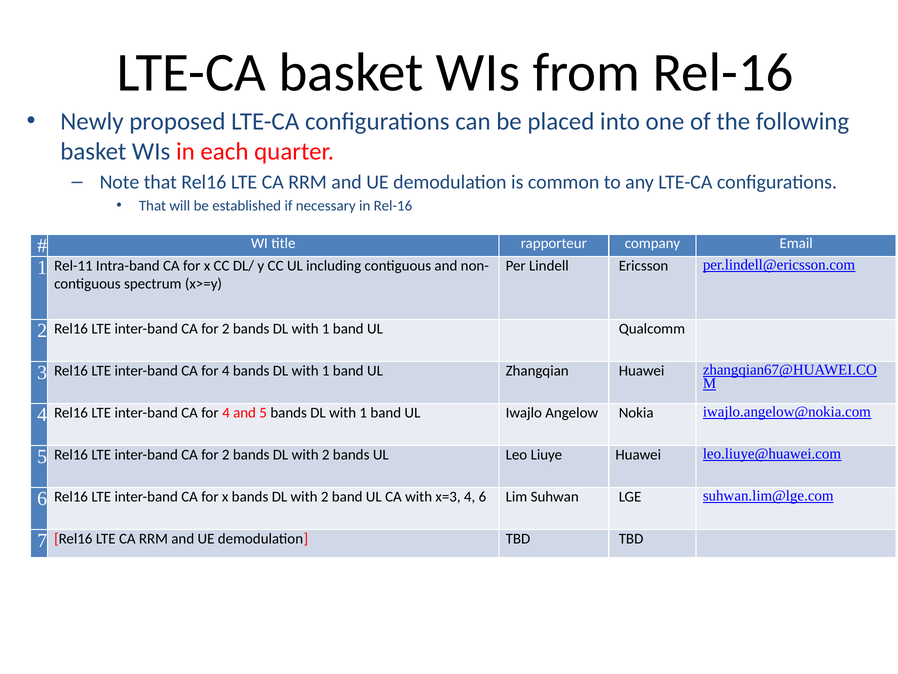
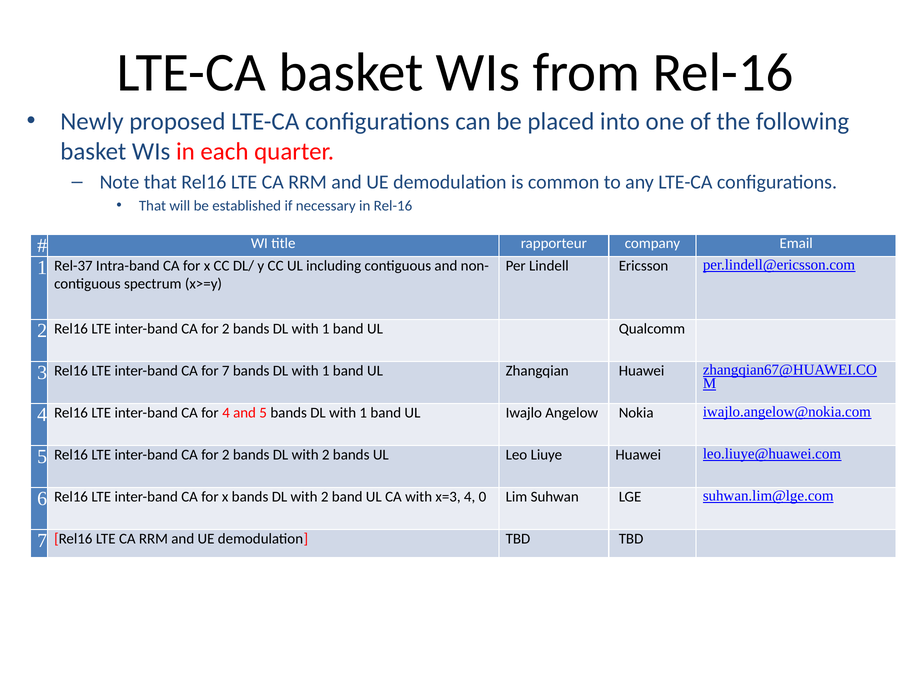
Rel-11: Rel-11 -> Rel-37
4 at (226, 371): 4 -> 7
4 6: 6 -> 0
